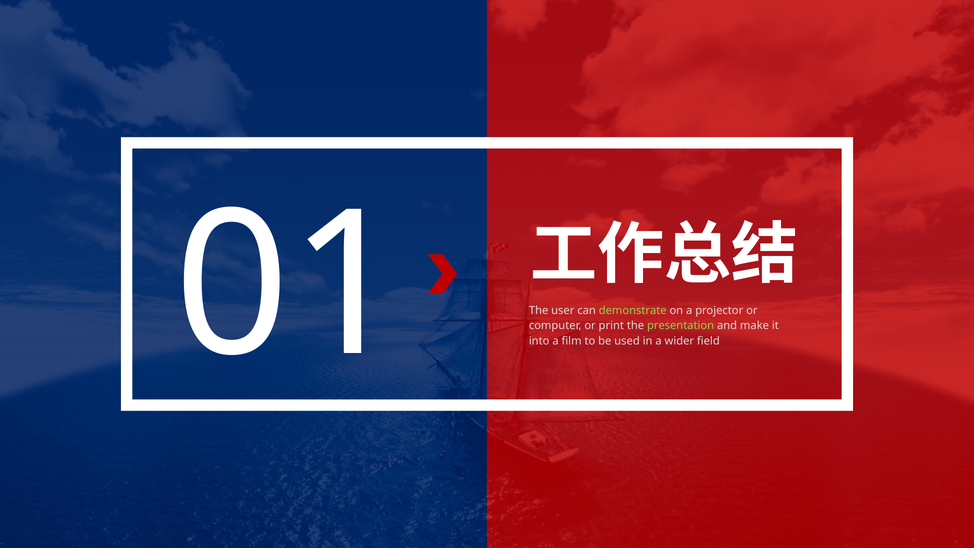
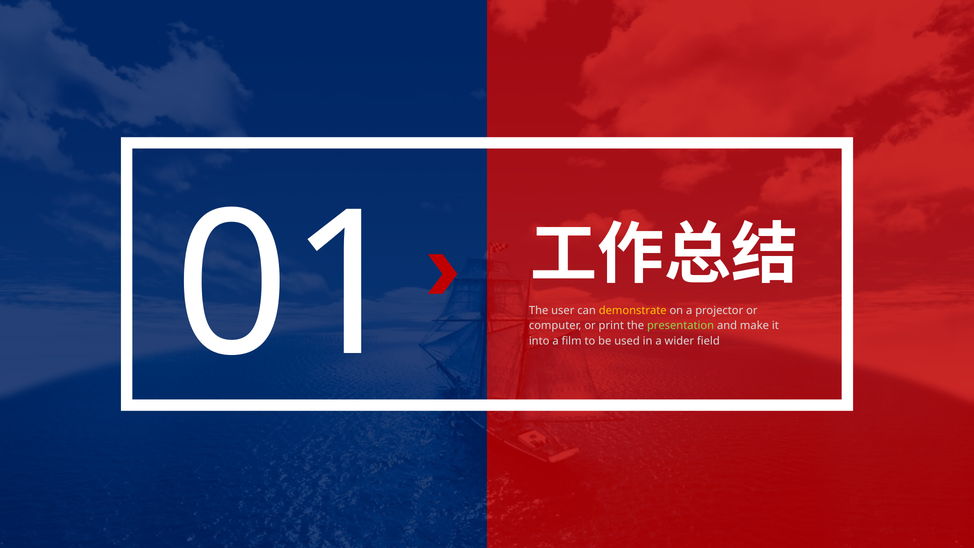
demonstrate colour: light green -> yellow
